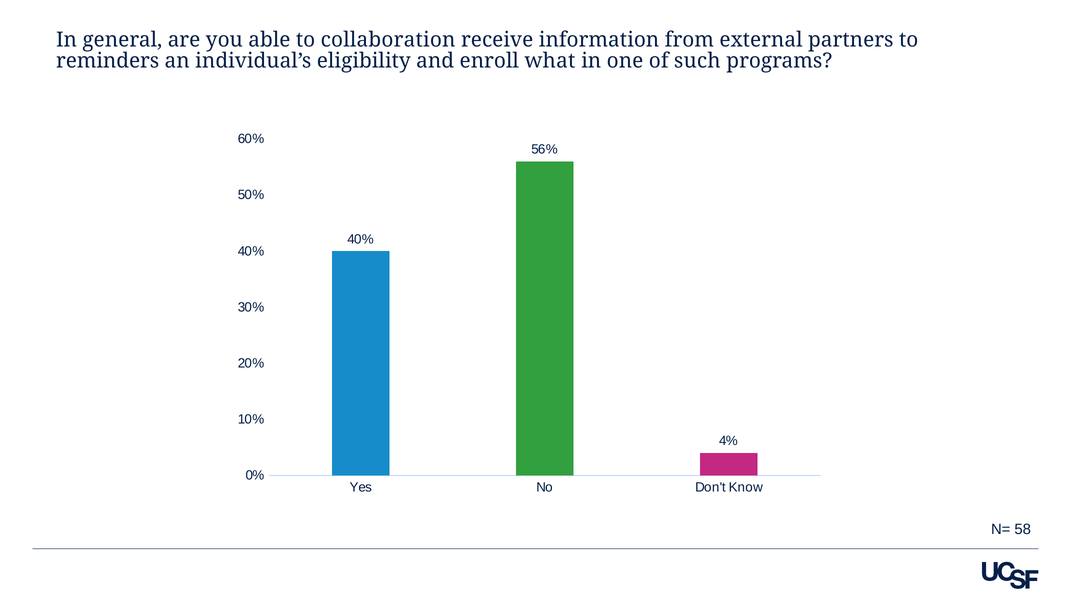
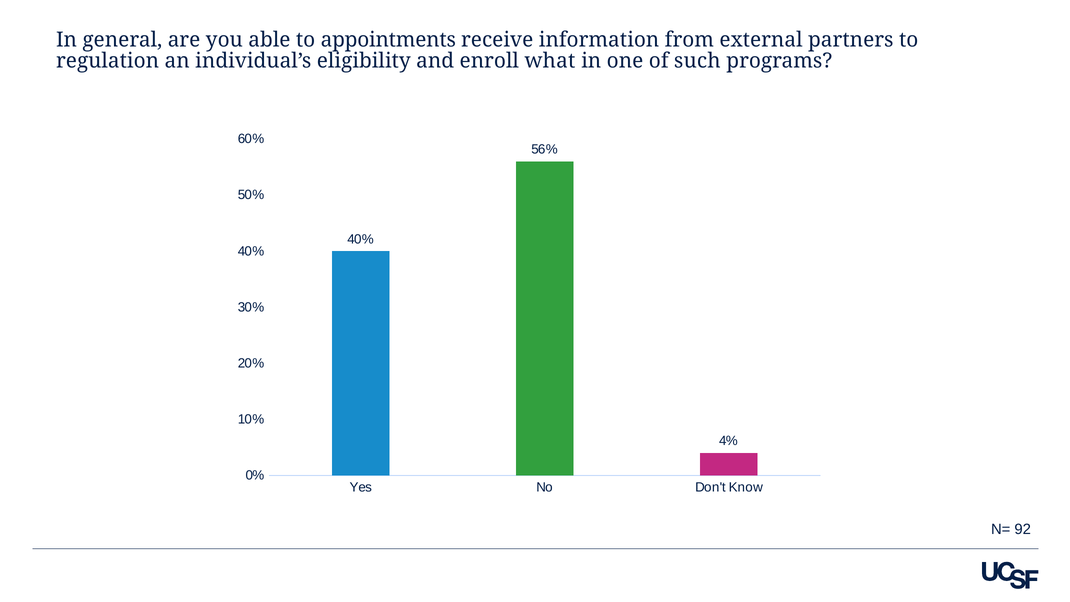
collaboration: collaboration -> appointments
reminders: reminders -> regulation
58: 58 -> 92
